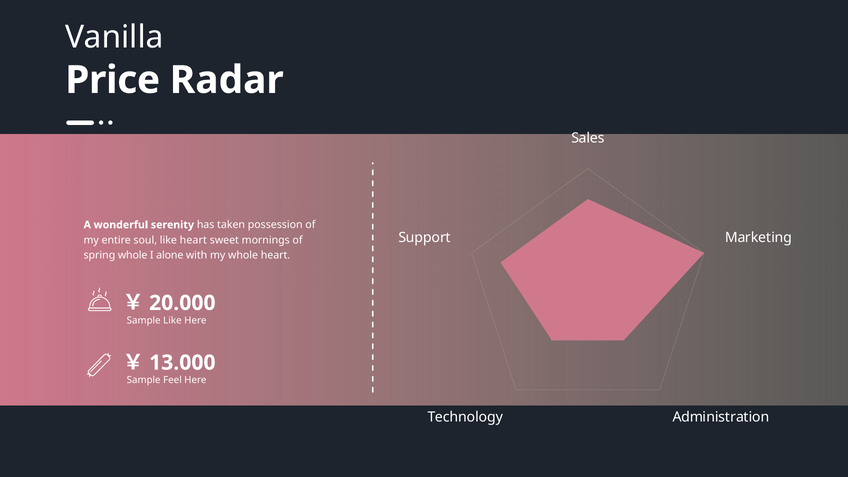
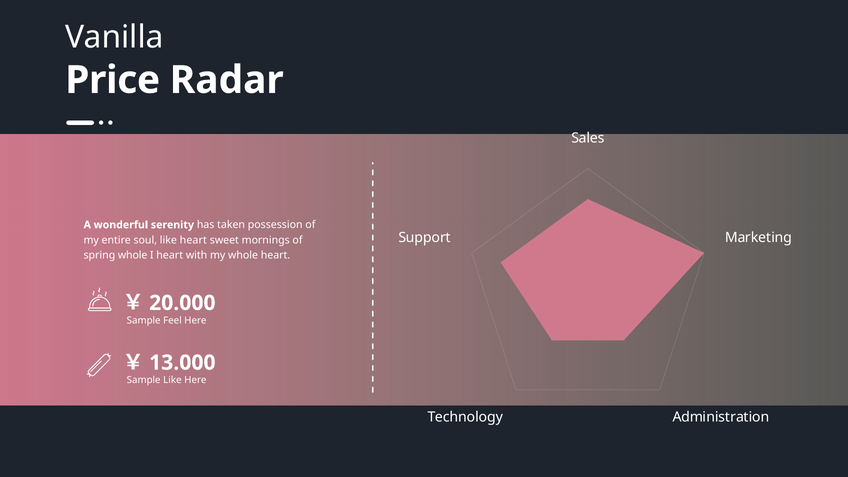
I alone: alone -> heart
Sample Like: Like -> Feel
Sample Feel: Feel -> Like
